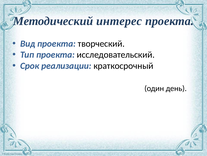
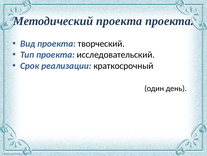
Методический интерес: интерес -> проекта
